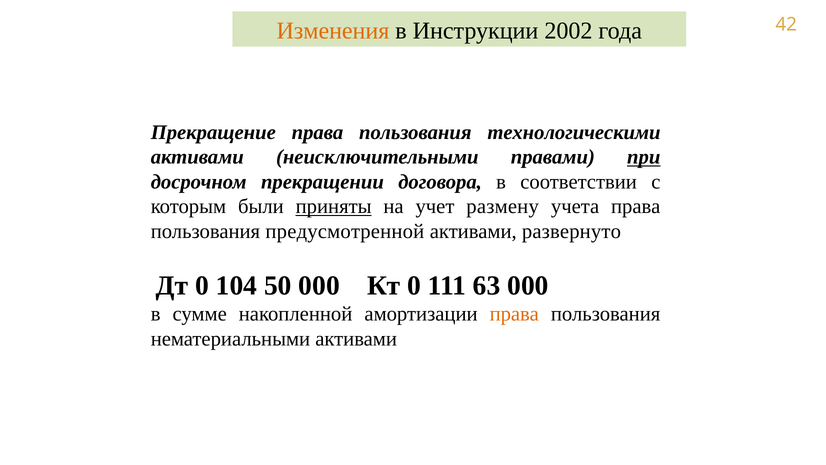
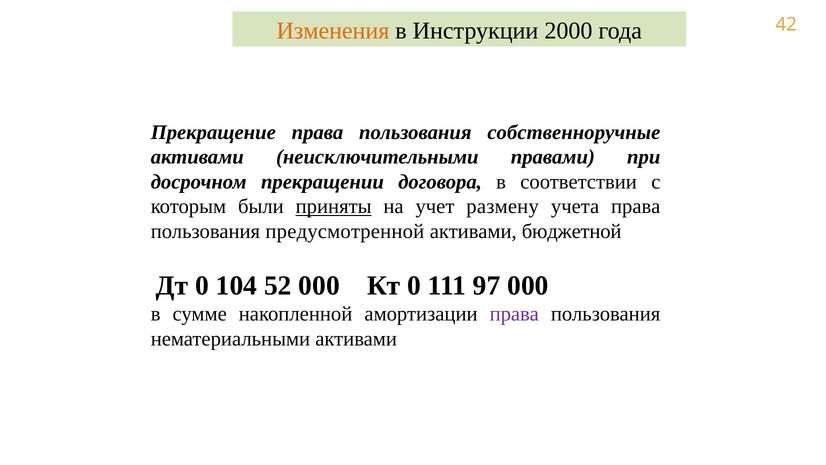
2002: 2002 -> 2000
технологическими: технологическими -> собственноручные
при underline: present -> none
развернуто: развернуто -> бюджетной
50: 50 -> 52
63: 63 -> 97
права at (514, 314) colour: orange -> purple
